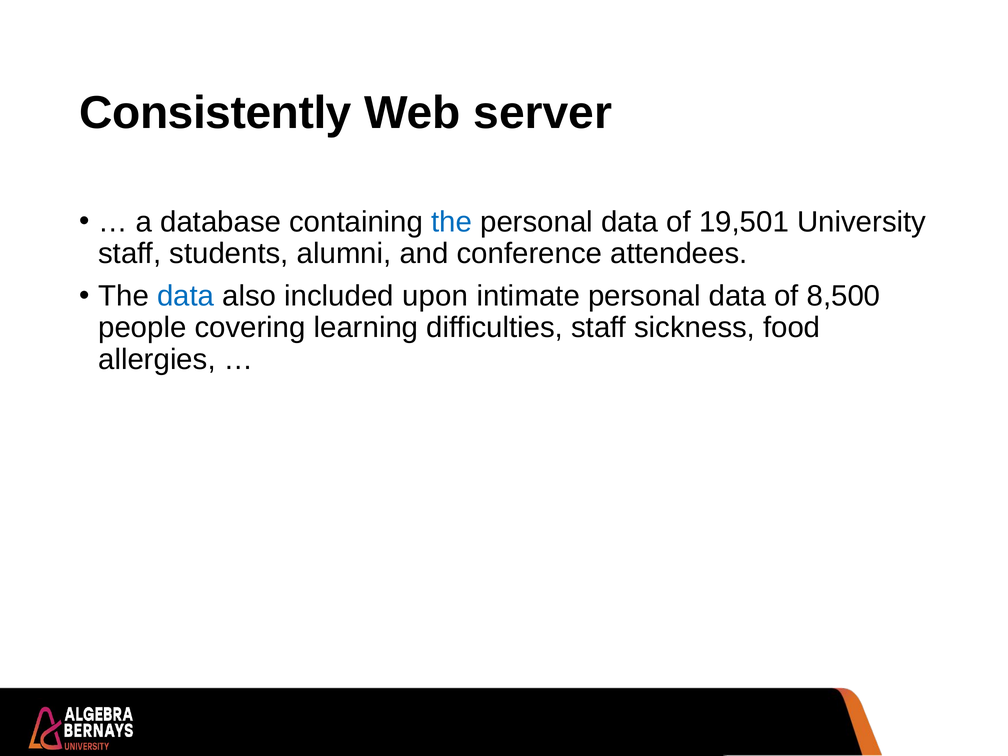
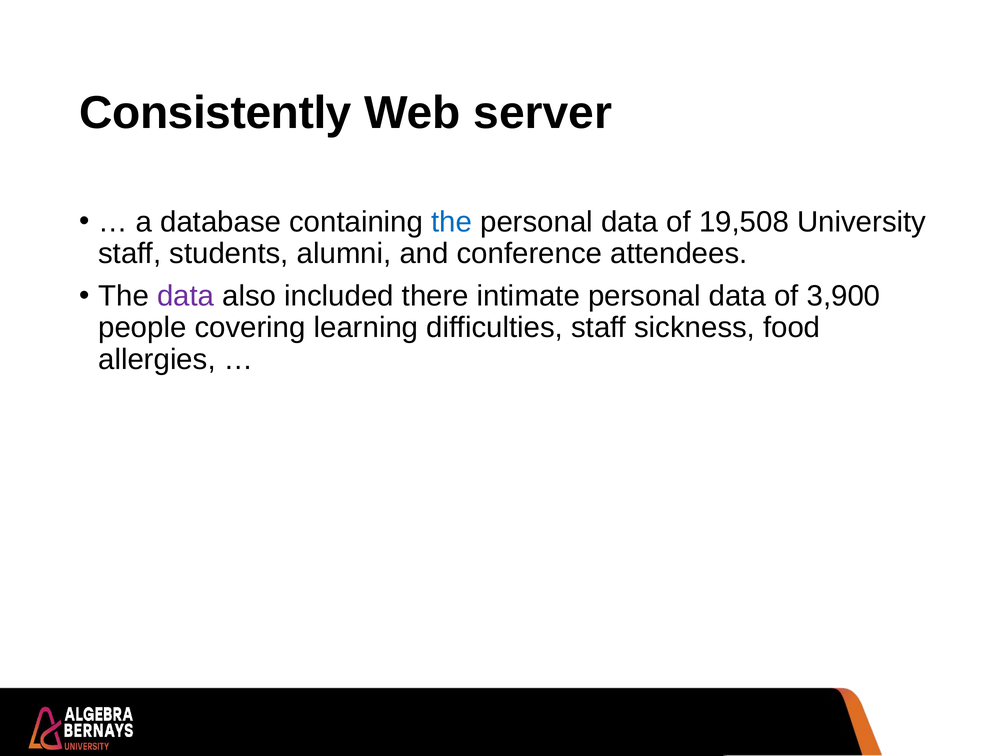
19,501: 19,501 -> 19,508
data at (186, 296) colour: blue -> purple
upon: upon -> there
8,500: 8,500 -> 3,900
